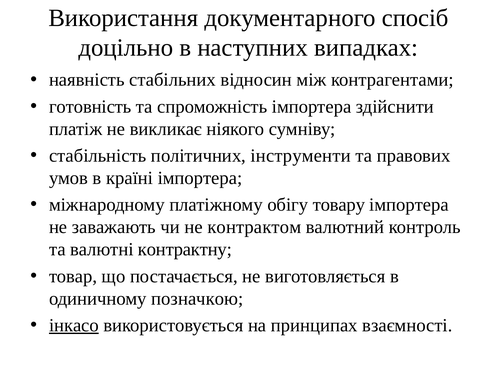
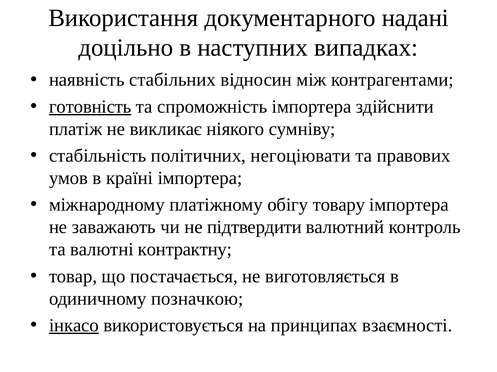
спосіб: спосіб -> надані
готовність underline: none -> present
інструменти: інструменти -> негоціювати
контрактом: контрактом -> підтвердити
